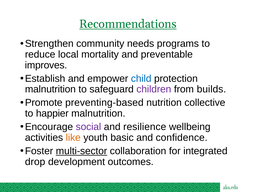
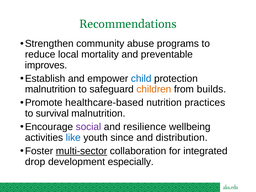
Recommendations underline: present -> none
needs: needs -> abuse
children colour: purple -> orange
preventing-based: preventing-based -> healthcare-based
collective: collective -> practices
happier: happier -> survival
like colour: orange -> blue
basic: basic -> since
confidence: confidence -> distribution
outcomes: outcomes -> especially
